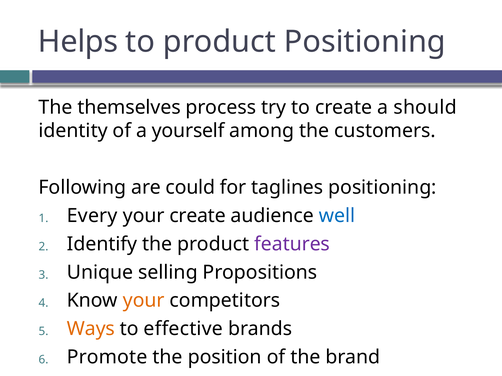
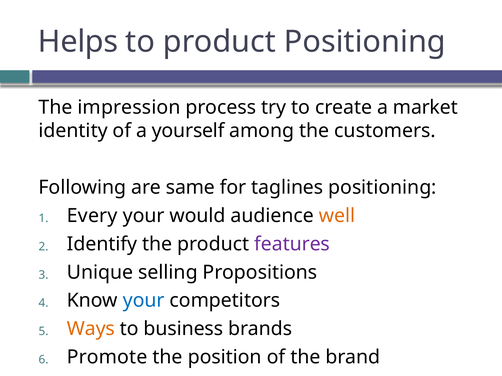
themselves: themselves -> impression
should: should -> market
could: could -> same
your create: create -> would
well colour: blue -> orange
your at (144, 301) colour: orange -> blue
effective: effective -> business
